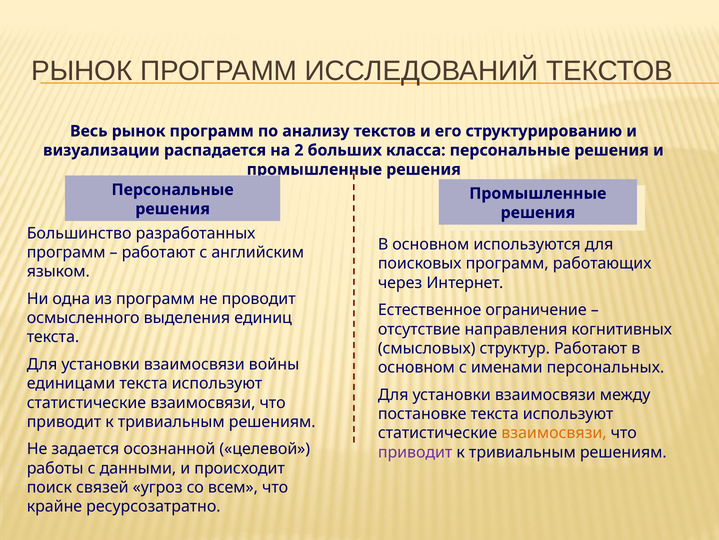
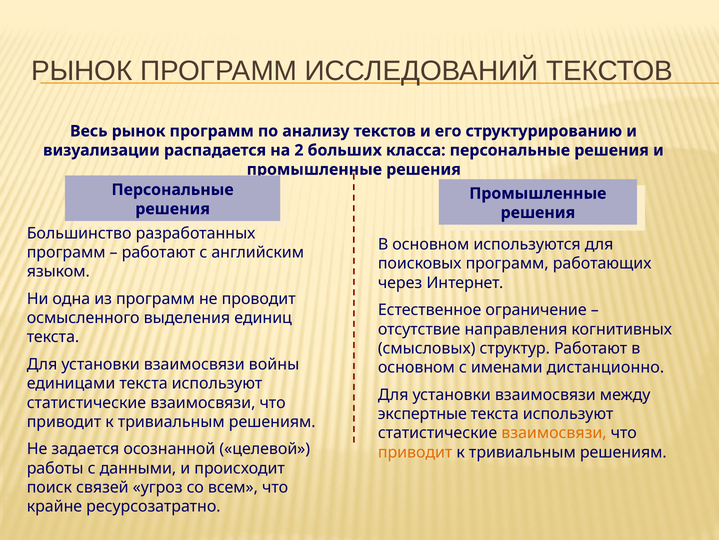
персональных: персональных -> дистанционно
постановке: постановке -> экспертные
приводит at (415, 452) colour: purple -> orange
